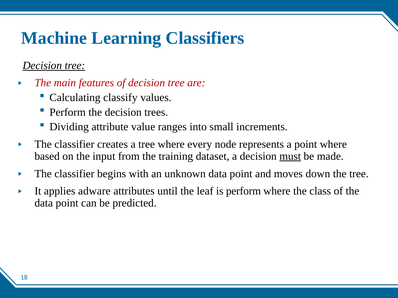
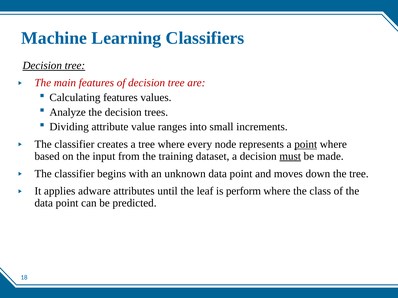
Calculating classify: classify -> features
Perform at (68, 112): Perform -> Analyze
point at (306, 145) underline: none -> present
